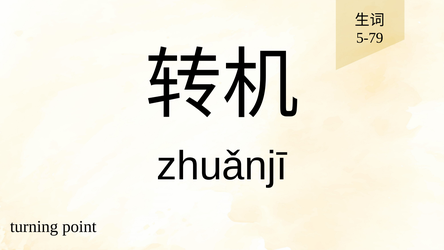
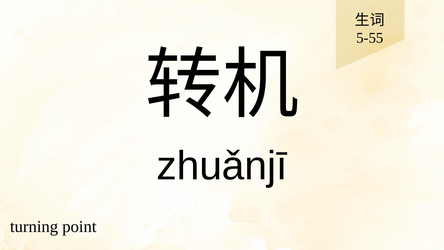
5-79: 5-79 -> 5-55
